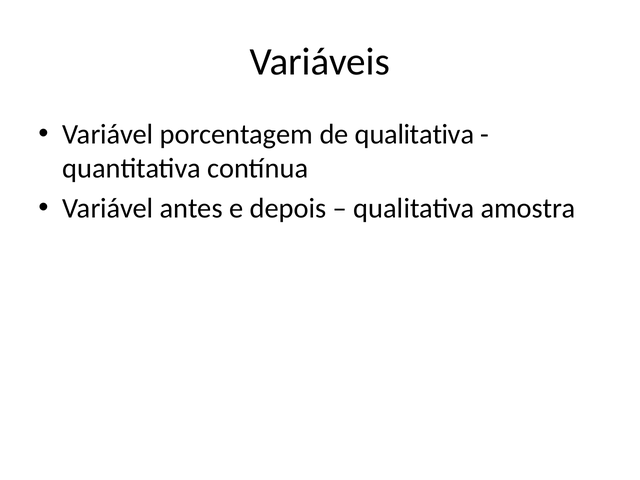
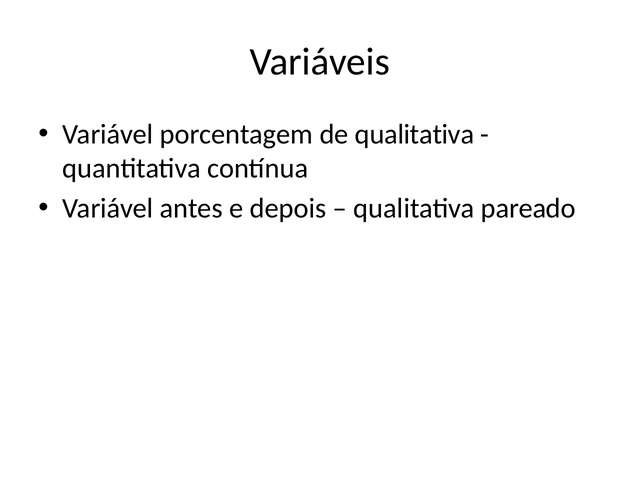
amostra: amostra -> pareado
